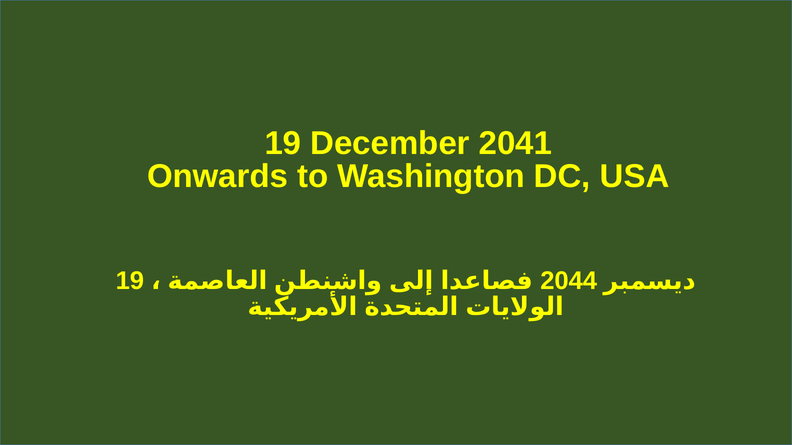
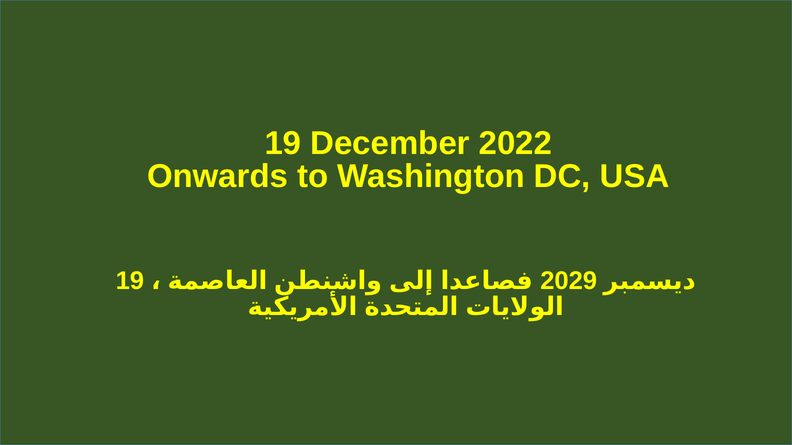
2041: 2041 -> 2022
2044: 2044 -> 2029
